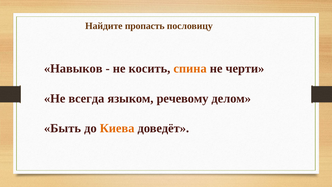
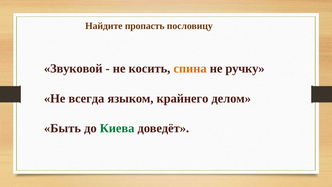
Навыков: Навыков -> Звуковой
черти: черти -> ручку
речевому: речевому -> крайнего
Киева colour: orange -> green
